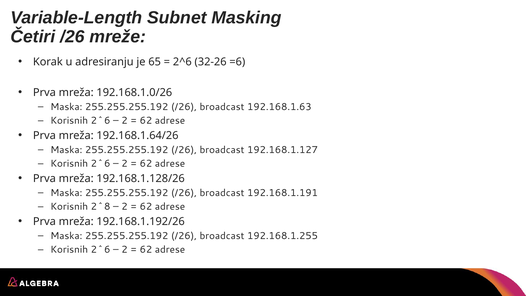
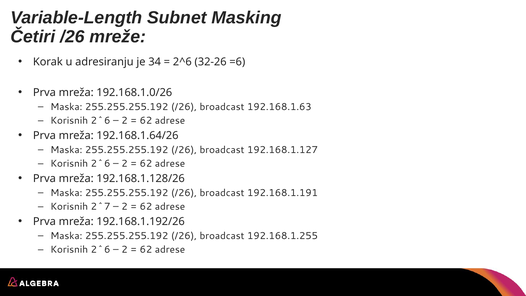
65: 65 -> 34
2^8: 2^8 -> 2^7
